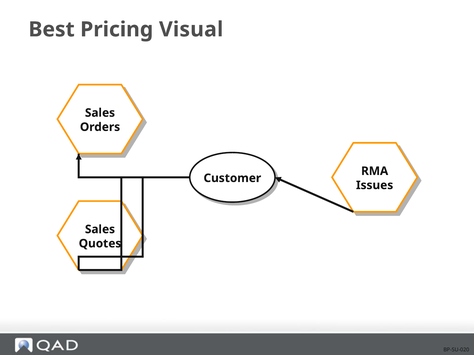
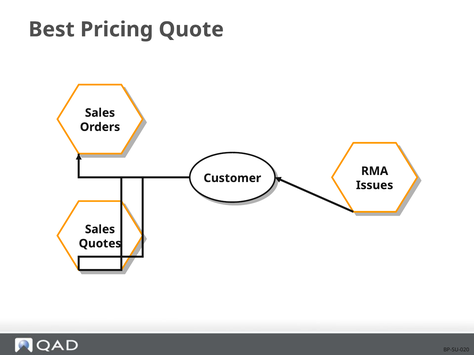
Visual: Visual -> Quote
